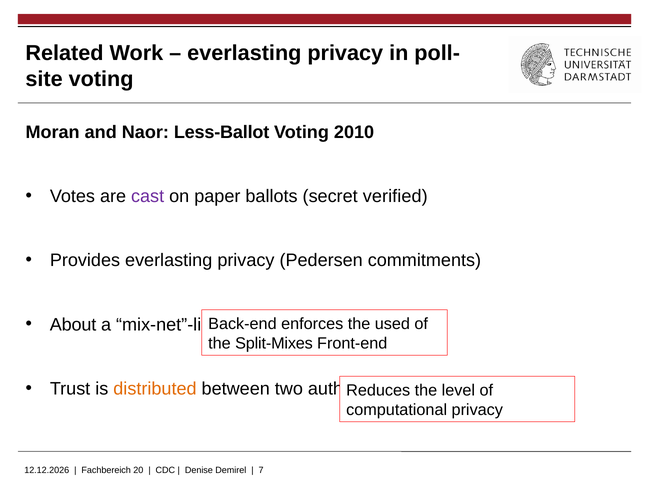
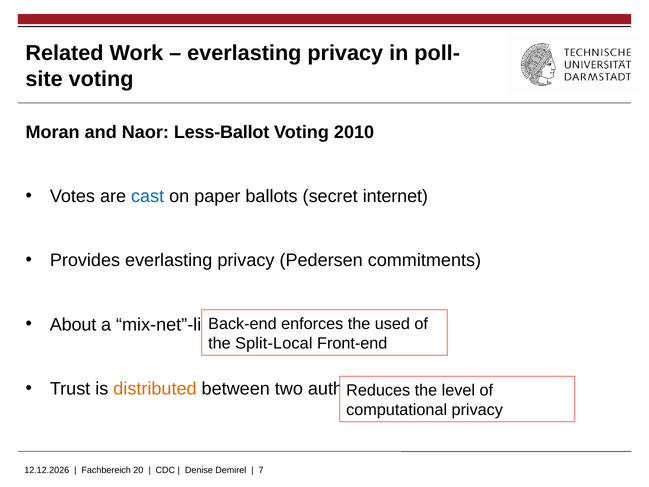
cast colour: purple -> blue
verified: verified -> internet
Split-Mixes: Split-Mixes -> Split-Local
